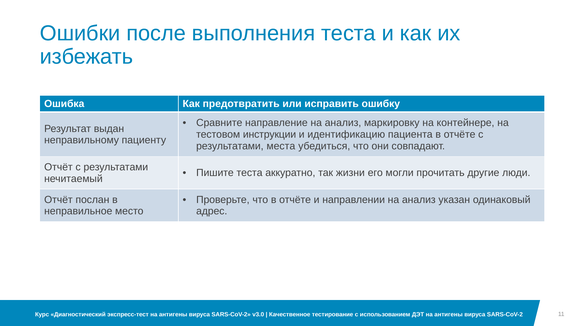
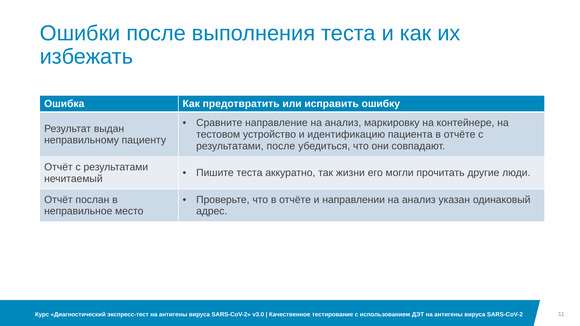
инструкции: инструкции -> устройство
результатами места: места -> после
